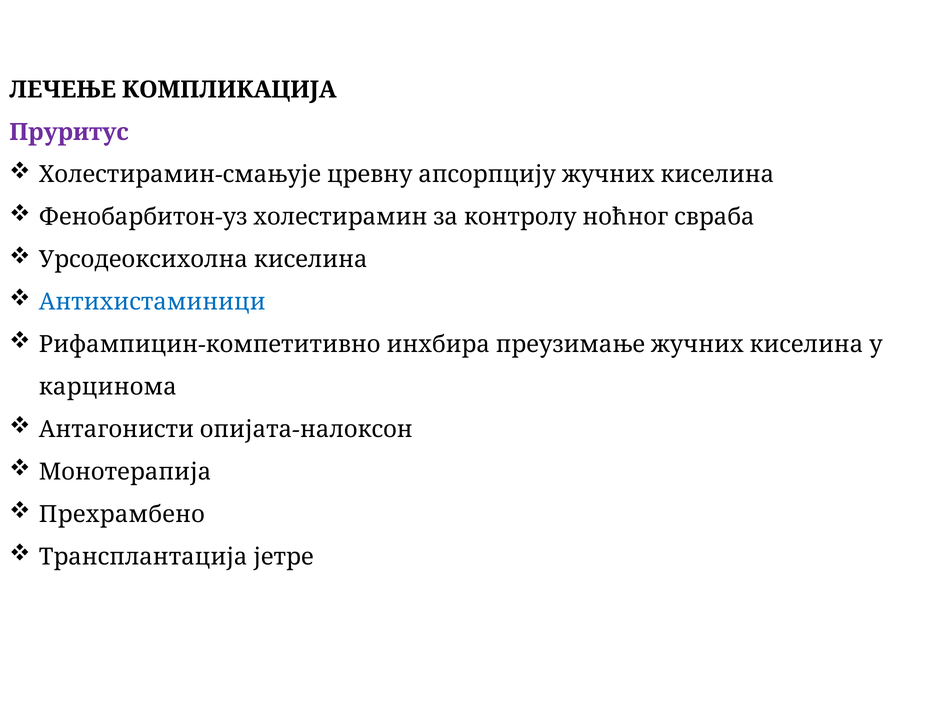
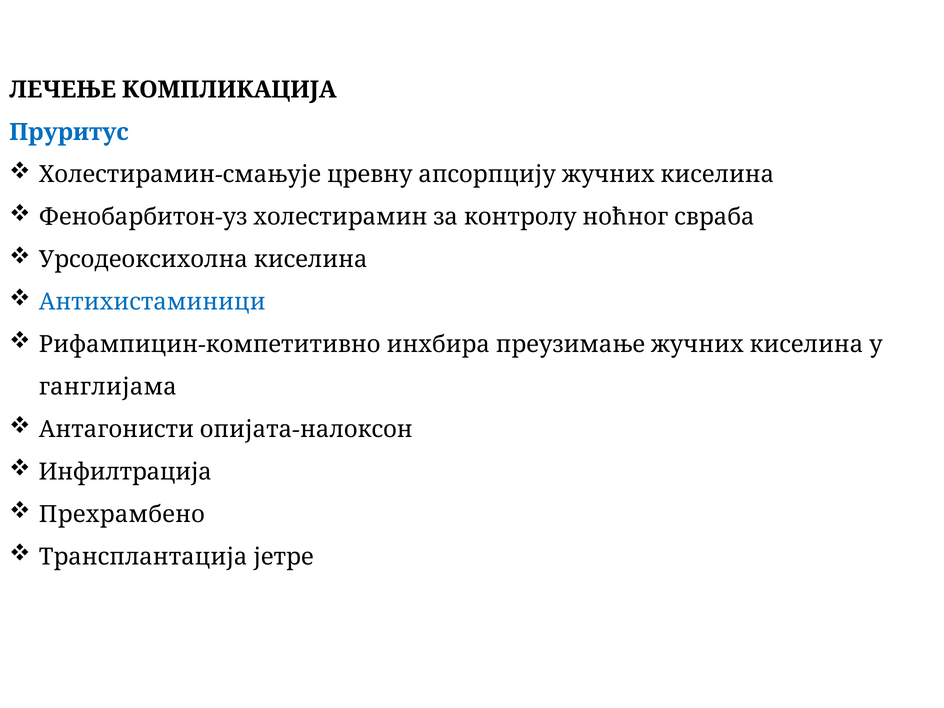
Пруритус colour: purple -> blue
карцинома: карцинома -> ганглијама
Монотерапија: Монотерапија -> Инфилтрација
